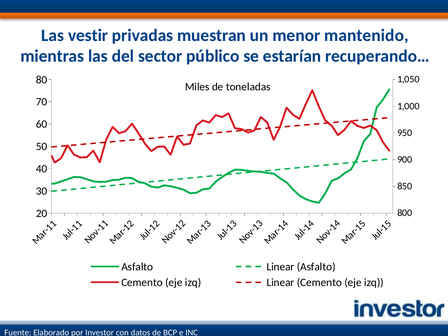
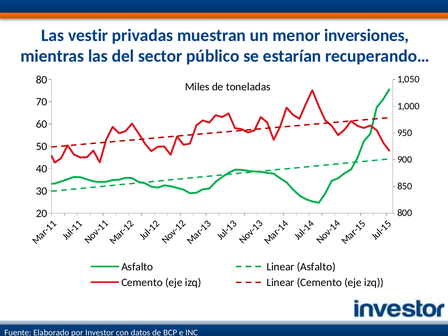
mantenido: mantenido -> inversiones
